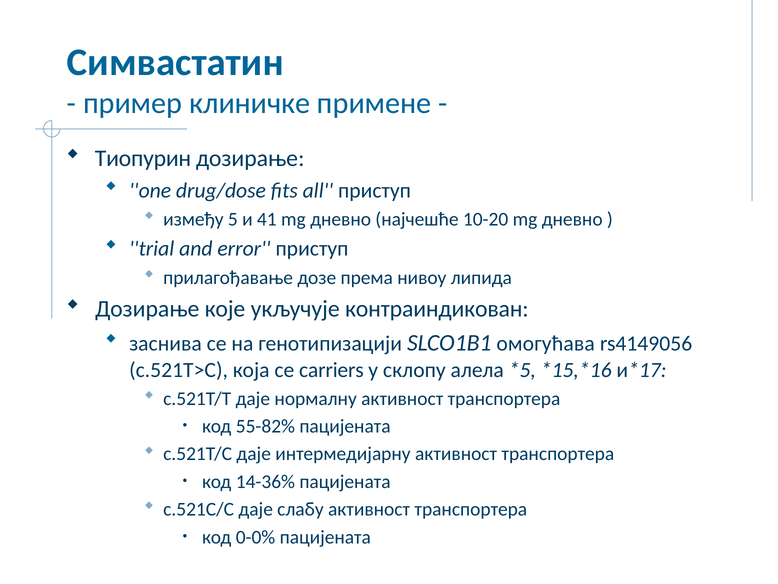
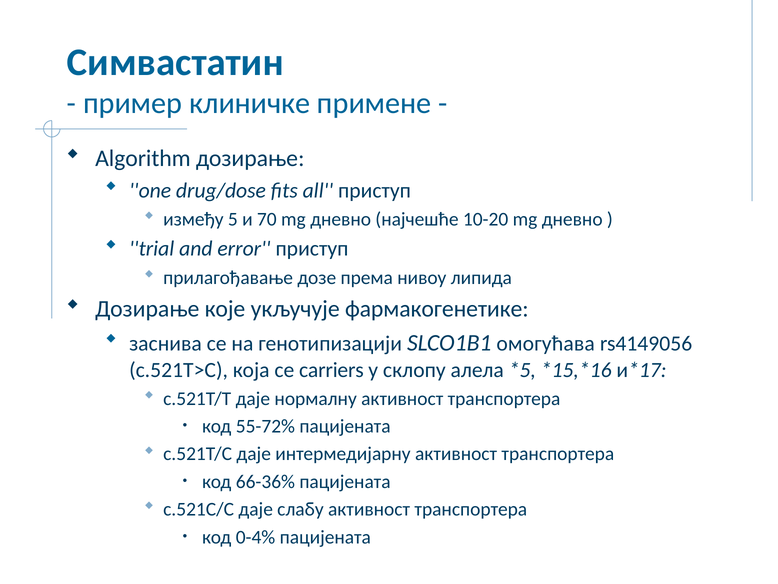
Тиопурин: Тиопурин -> Algorithm
41: 41 -> 70
контраиндикован: контраиндикован -> фармакогенетике
55-82%: 55-82% -> 55-72%
14-36%: 14-36% -> 66-36%
0-0%: 0-0% -> 0-4%
